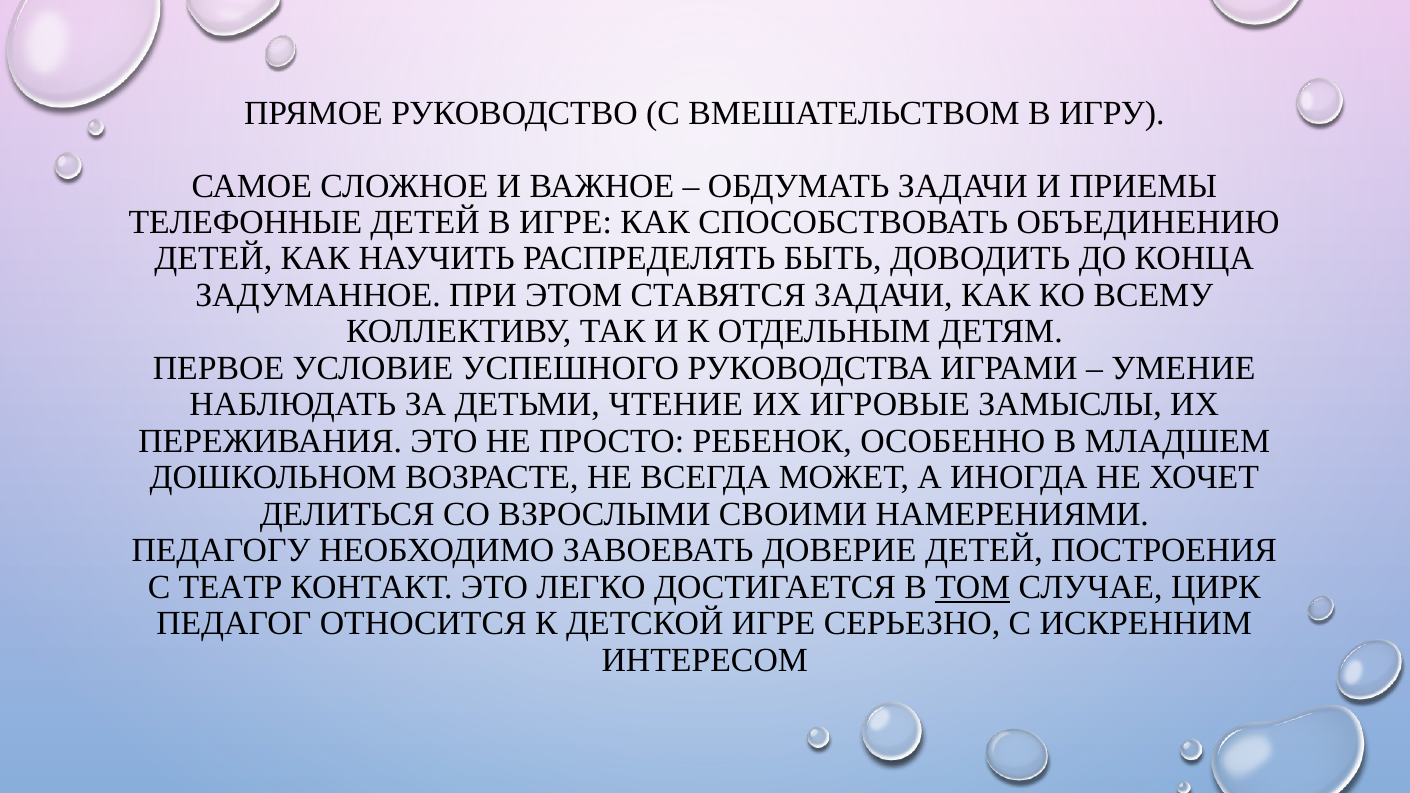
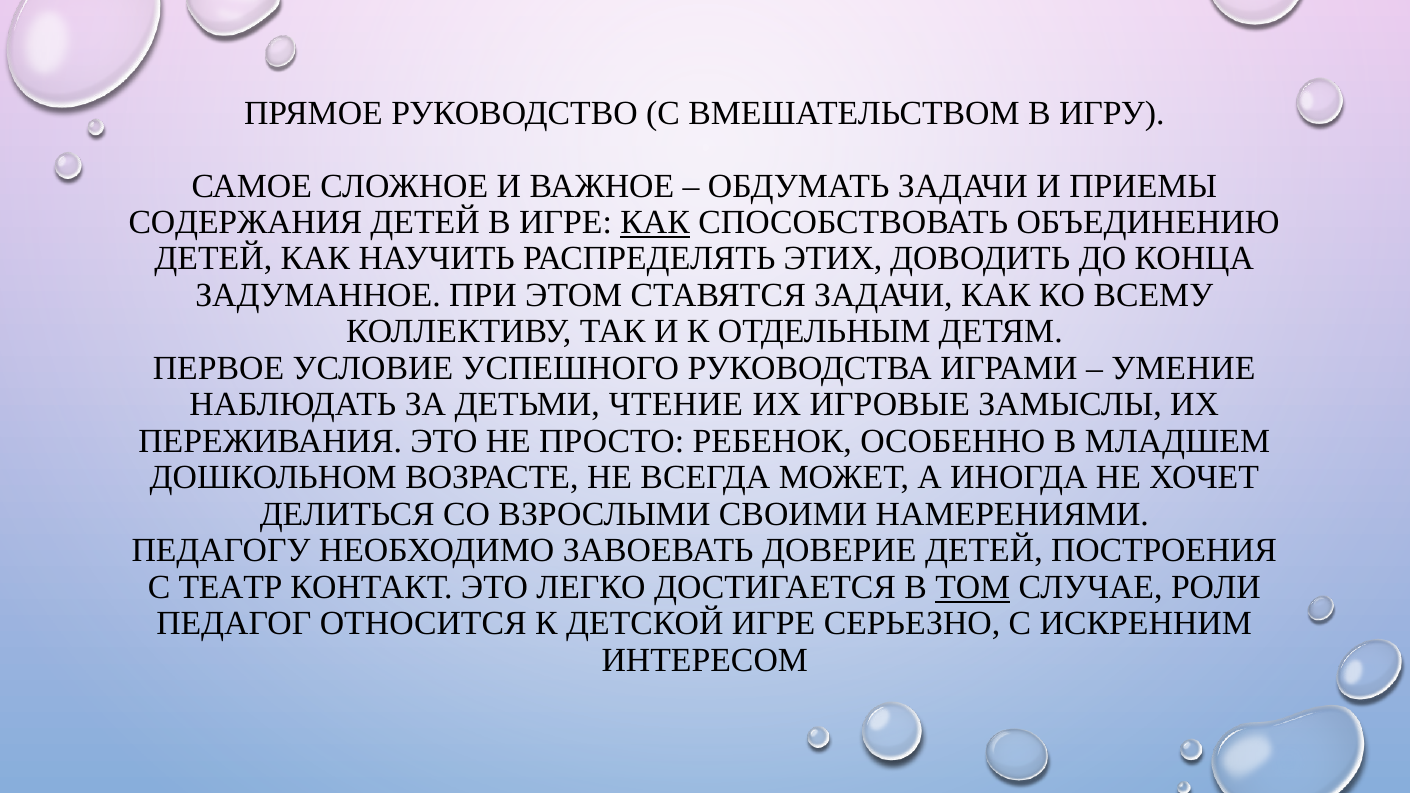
ТЕЛЕФОННЫЕ: ТЕЛЕФОННЫЕ -> СОДЕРЖАНИЯ
КАК at (655, 222) underline: none -> present
БЫТЬ: БЫТЬ -> ЭТИХ
ЦИРК: ЦИРК -> РОЛИ
